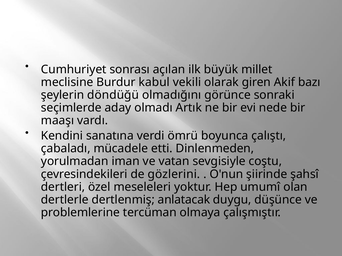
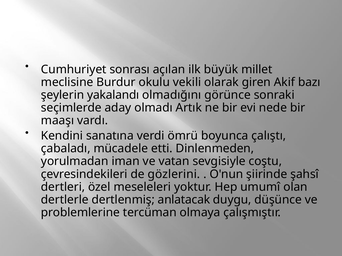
kabul: kabul -> okulu
döndüğü: döndüğü -> yakalandı
